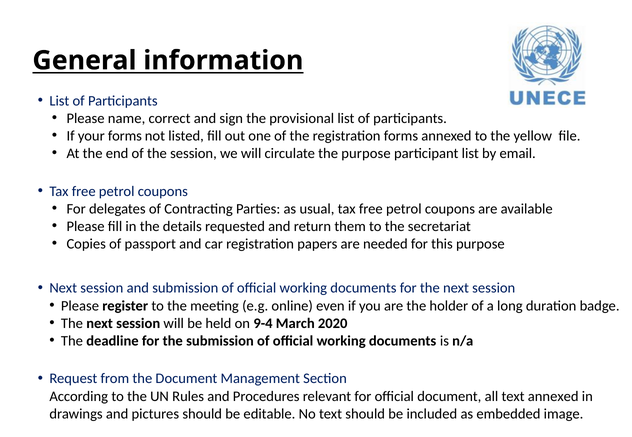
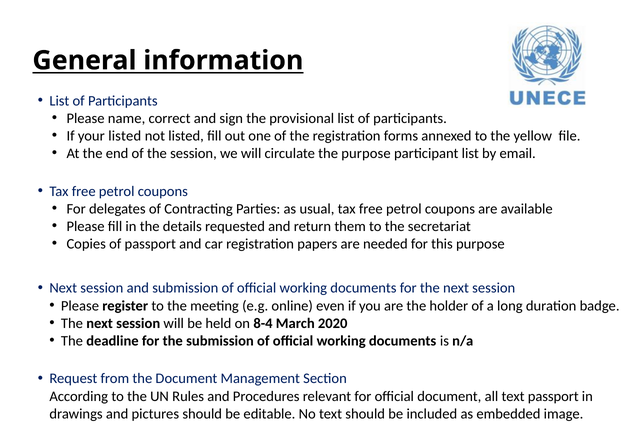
your forms: forms -> listed
9-4: 9-4 -> 8-4
text annexed: annexed -> passport
